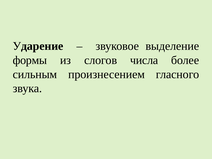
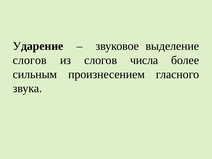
формы at (30, 60): формы -> слогов
